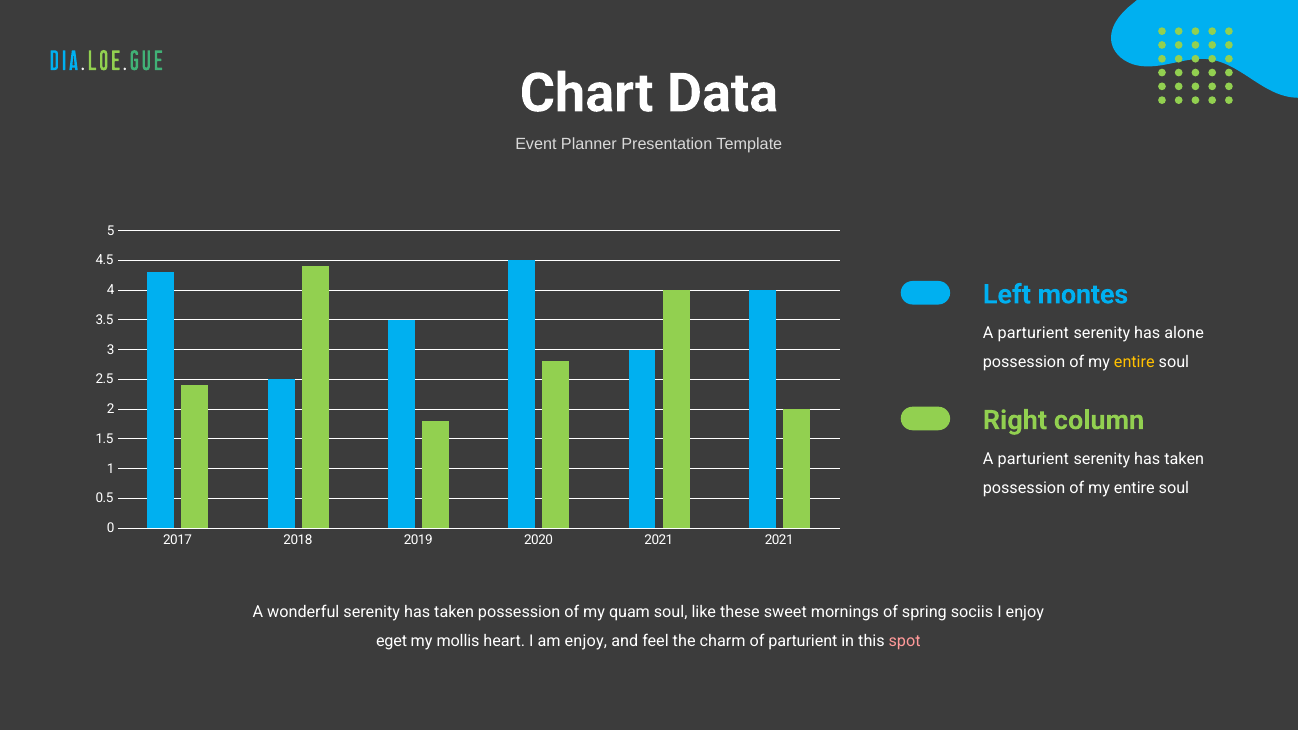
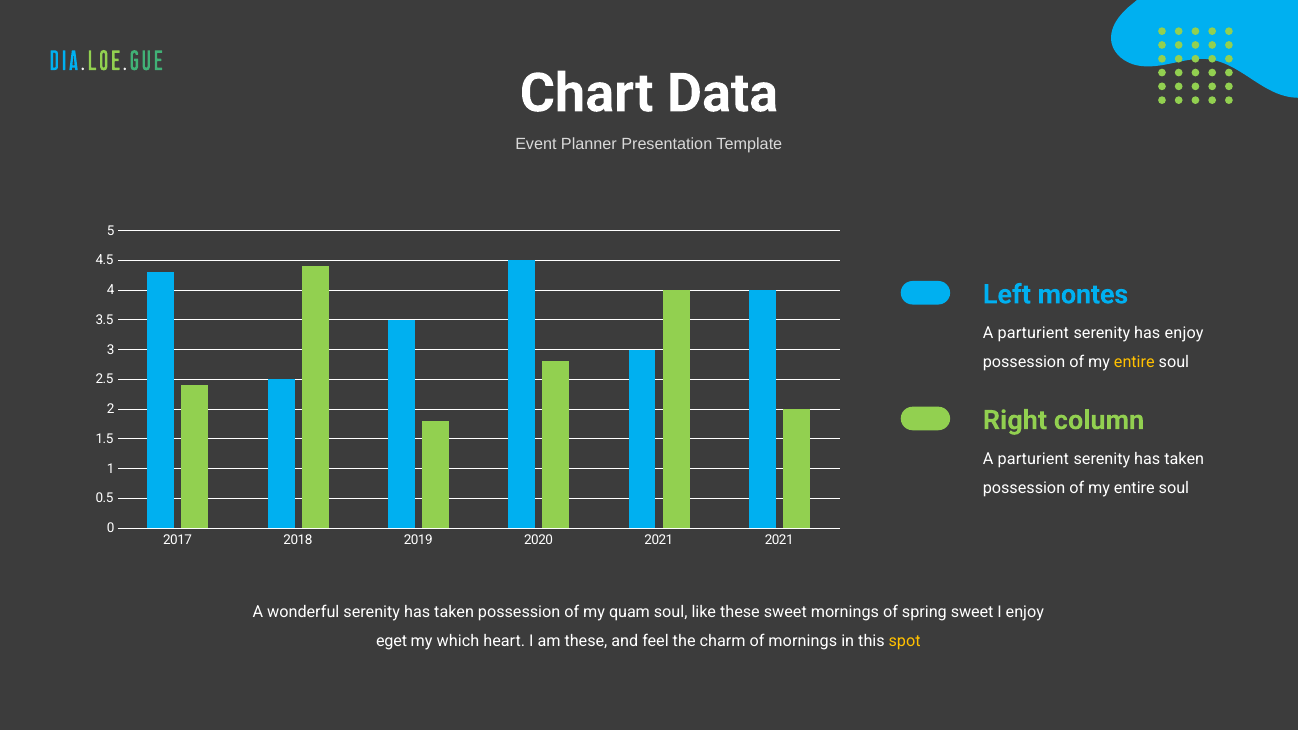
has alone: alone -> enjoy
spring sociis: sociis -> sweet
mollis: mollis -> which
am enjoy: enjoy -> these
of parturient: parturient -> mornings
spot colour: pink -> yellow
